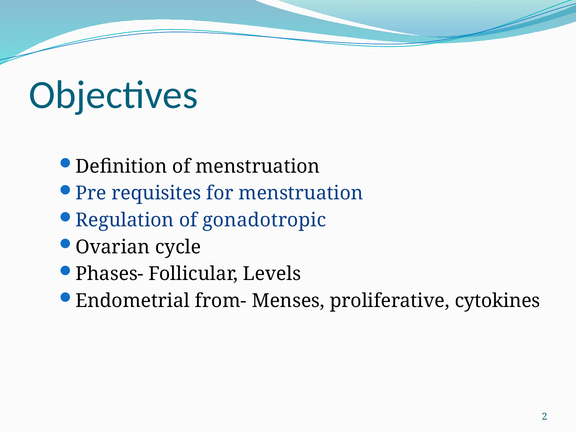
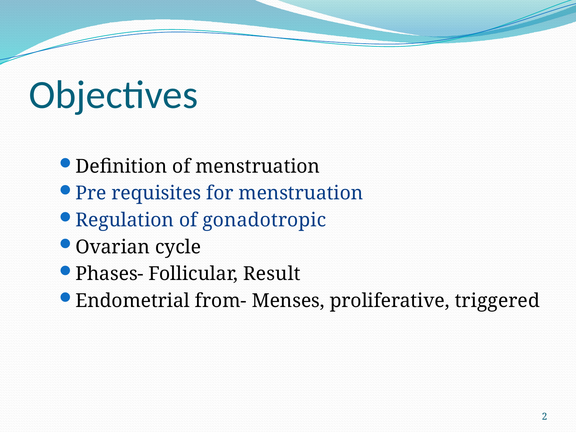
Levels: Levels -> Result
cytokines: cytokines -> triggered
